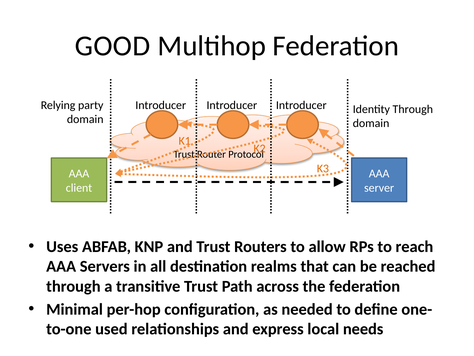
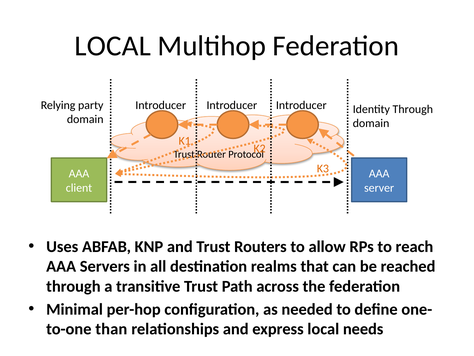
GOOD at (113, 46): GOOD -> LOCAL
used: used -> than
